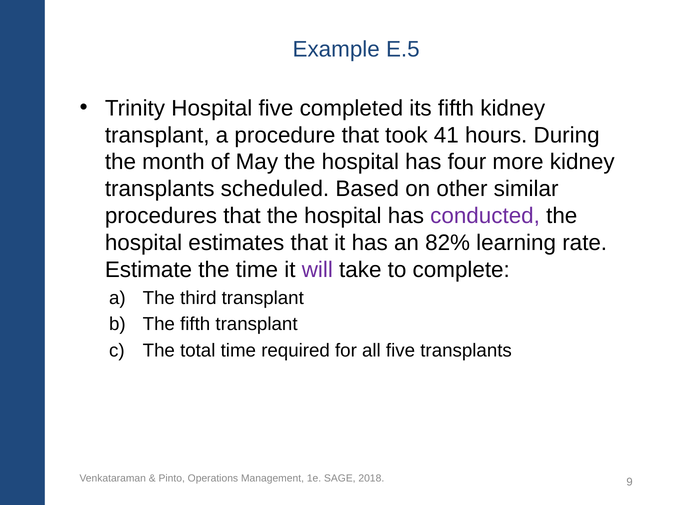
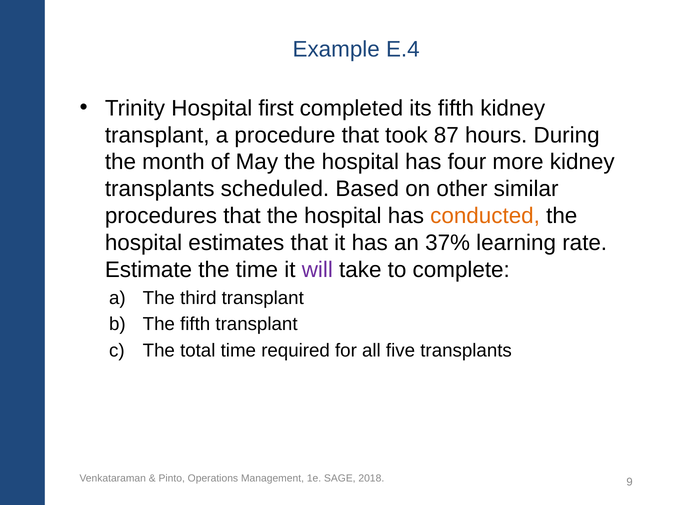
E.5: E.5 -> E.4
Hospital five: five -> first
41: 41 -> 87
conducted colour: purple -> orange
82%: 82% -> 37%
